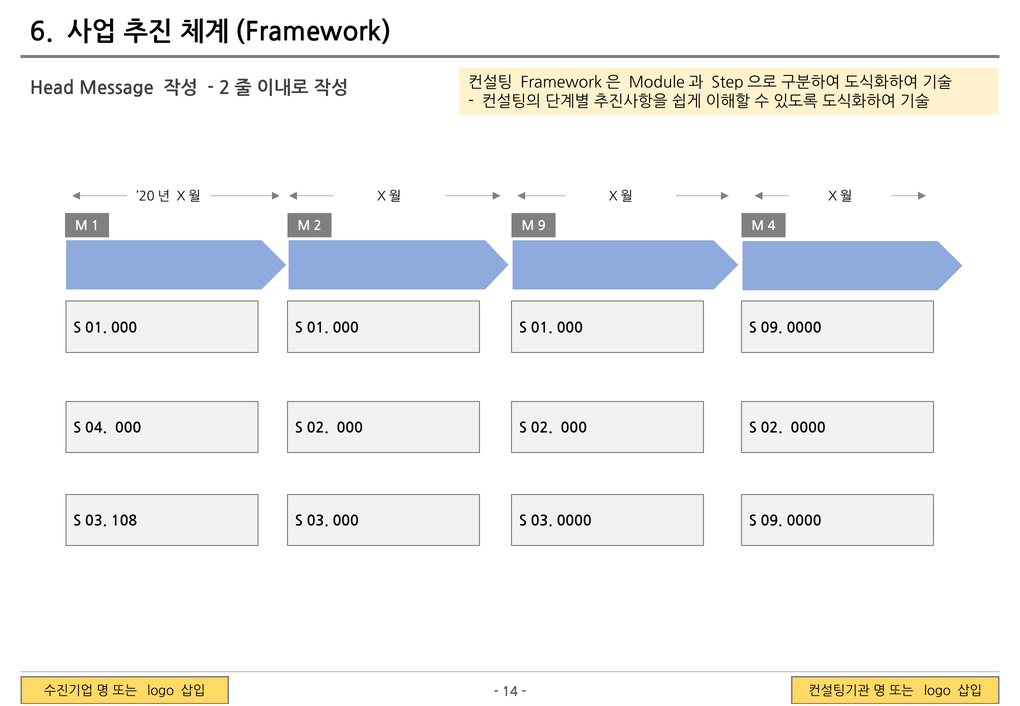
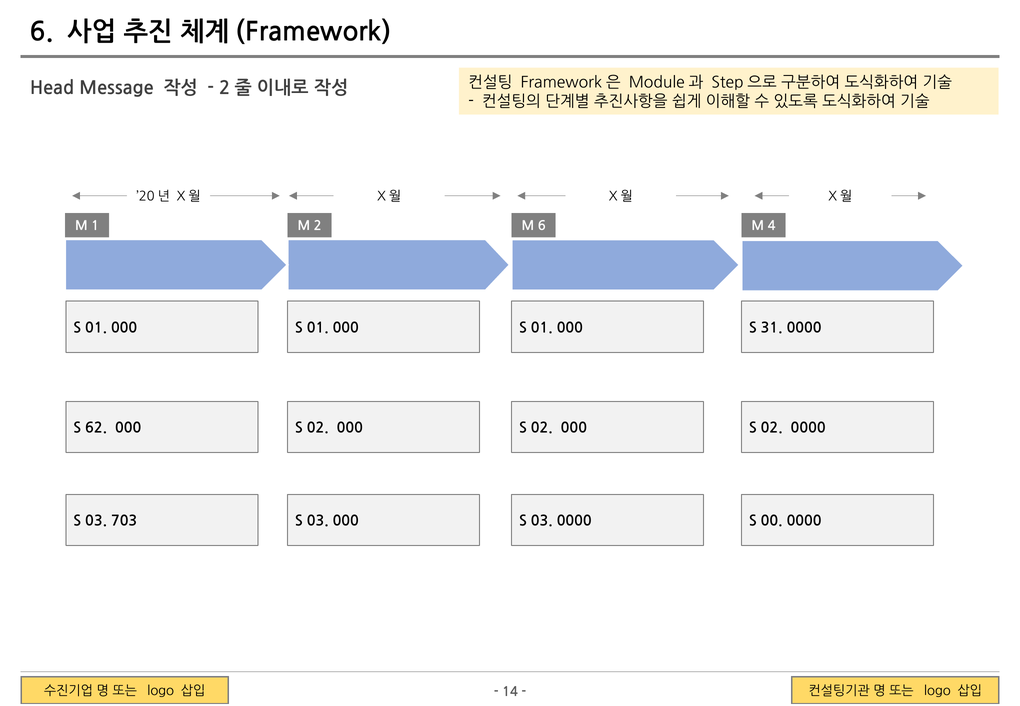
M 9: 9 -> 6
09 at (772, 328): 09 -> 31
04: 04 -> 62
108: 108 -> 703
09 at (772, 521): 09 -> 00
